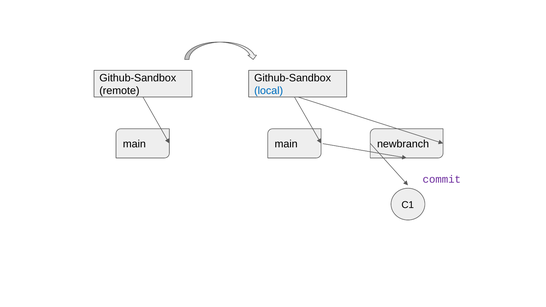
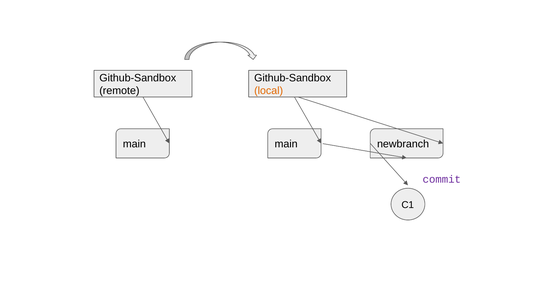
local colour: blue -> orange
